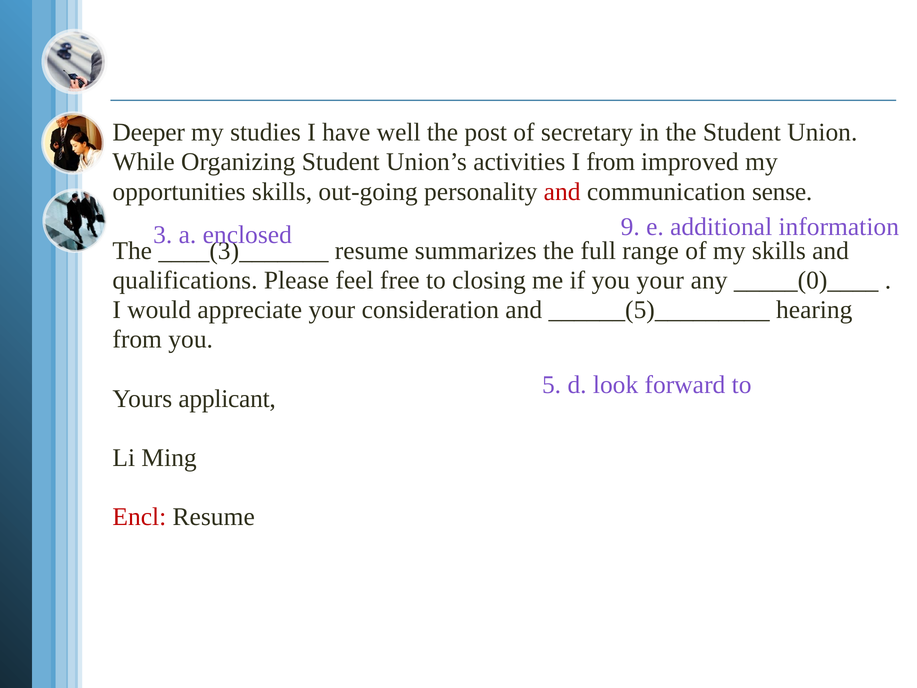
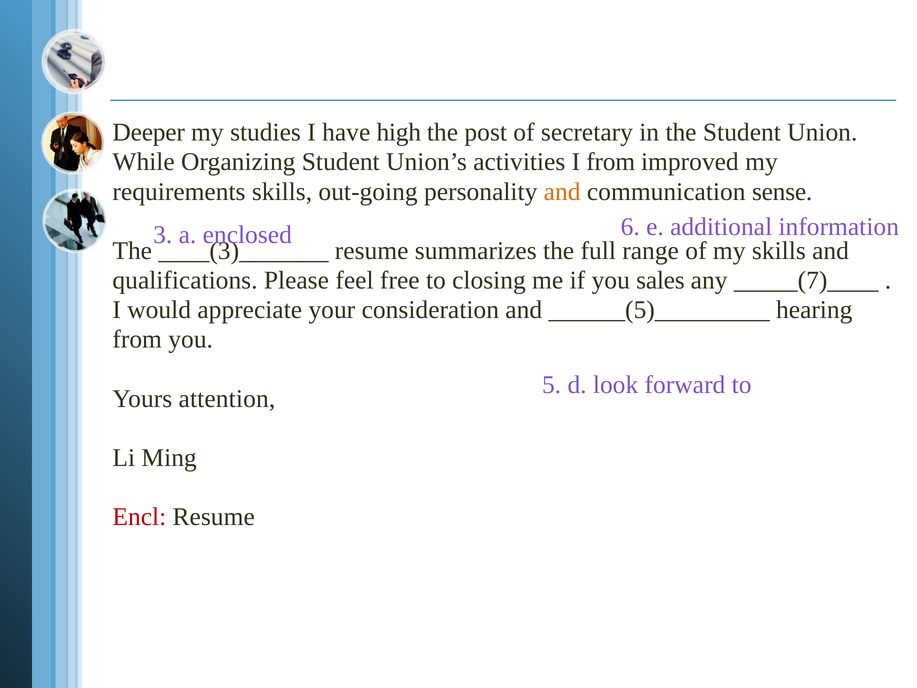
well: well -> high
opportunities: opportunities -> requirements
and at (562, 192) colour: red -> orange
9: 9 -> 6
you your: your -> sales
_____(0)____: _____(0)____ -> _____(7)____
applicant: applicant -> attention
